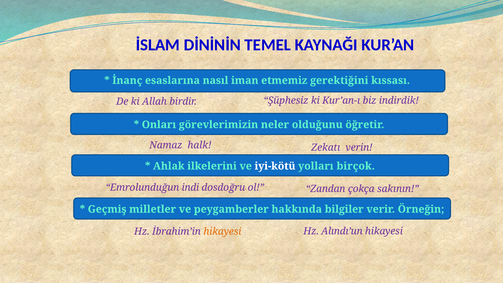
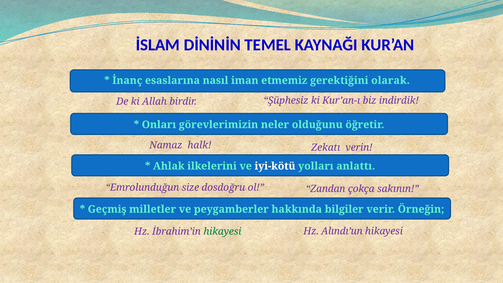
kıssası: kıssası -> olarak
birçok: birçok -> anlattı
indi: indi -> size
hikayesi at (222, 231) colour: orange -> green
